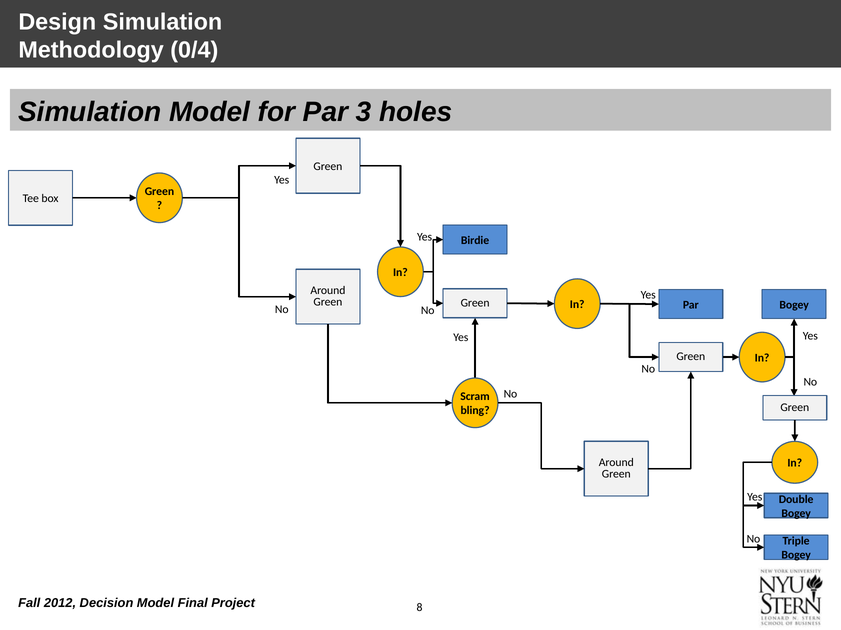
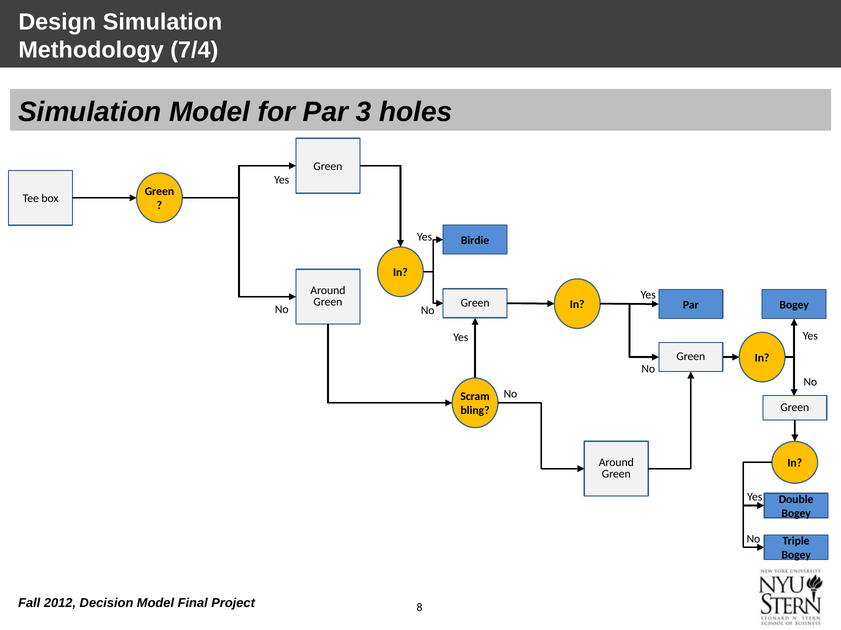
0/4: 0/4 -> 7/4
